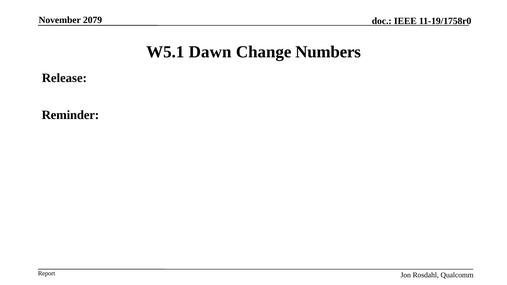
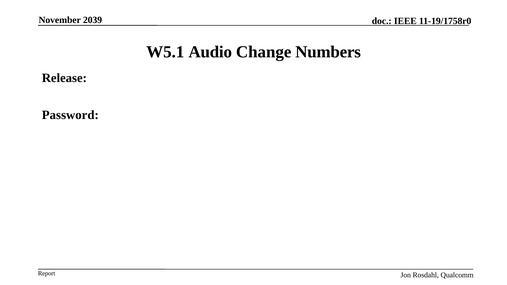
2079: 2079 -> 2039
Dawn: Dawn -> Audio
Reminder: Reminder -> Password
